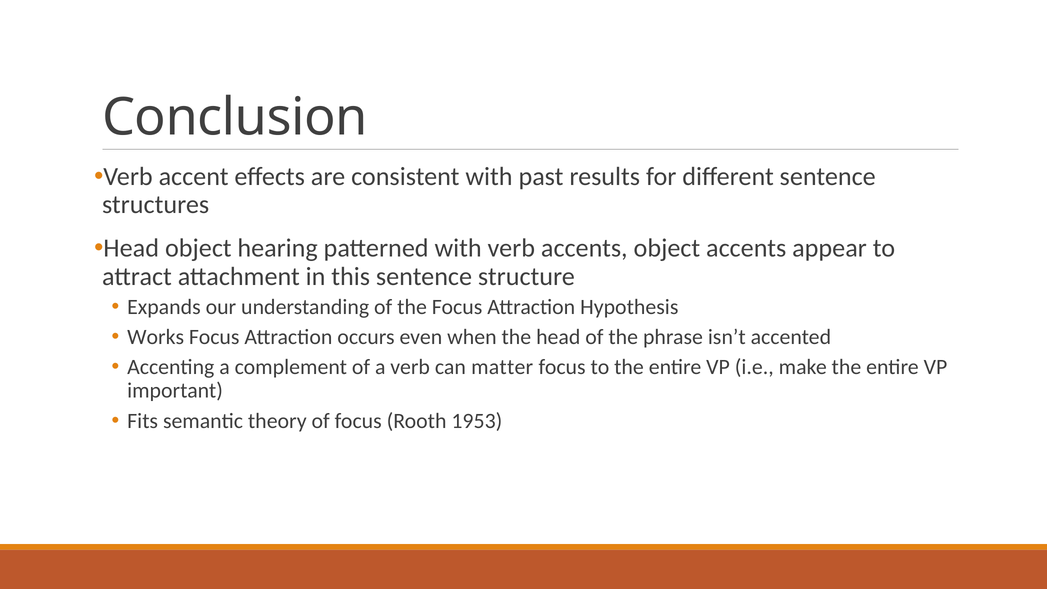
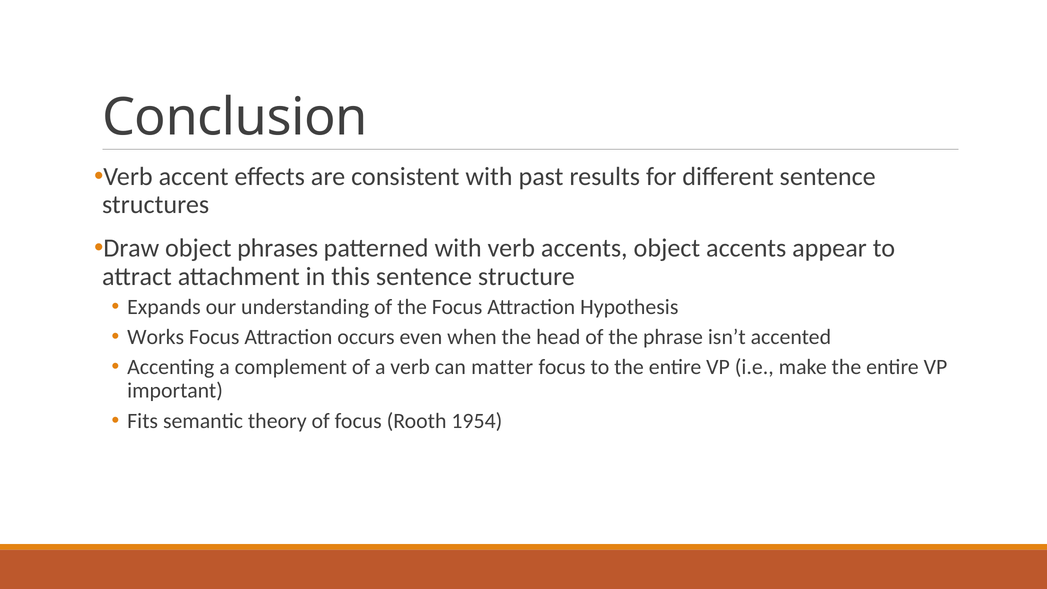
Head at (131, 248): Head -> Draw
hearing: hearing -> phrases
1953: 1953 -> 1954
